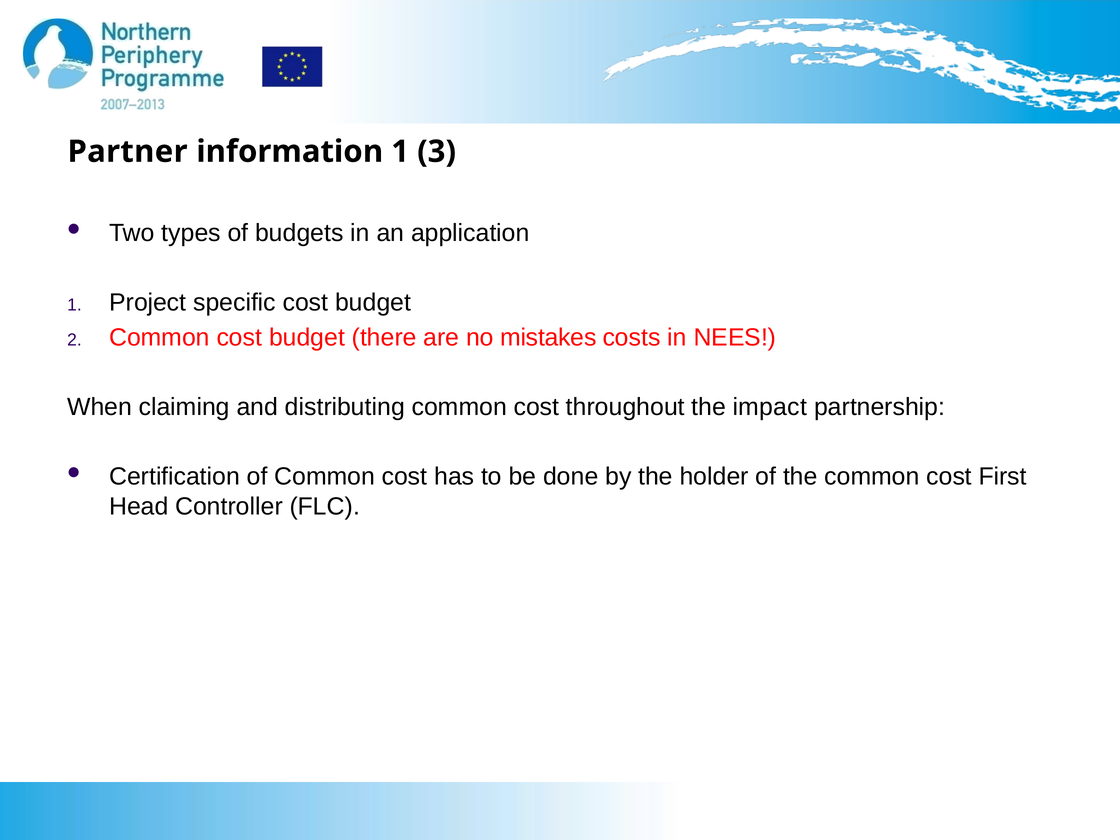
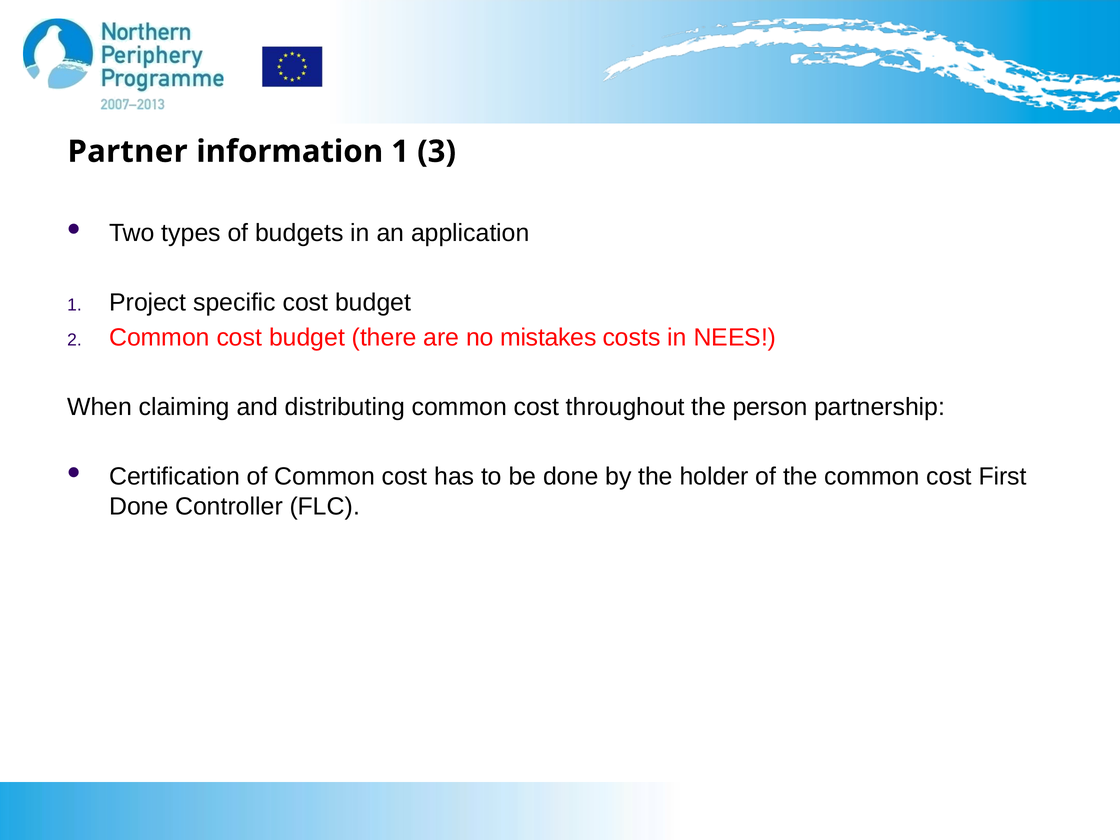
impact: impact -> person
Head at (139, 507): Head -> Done
